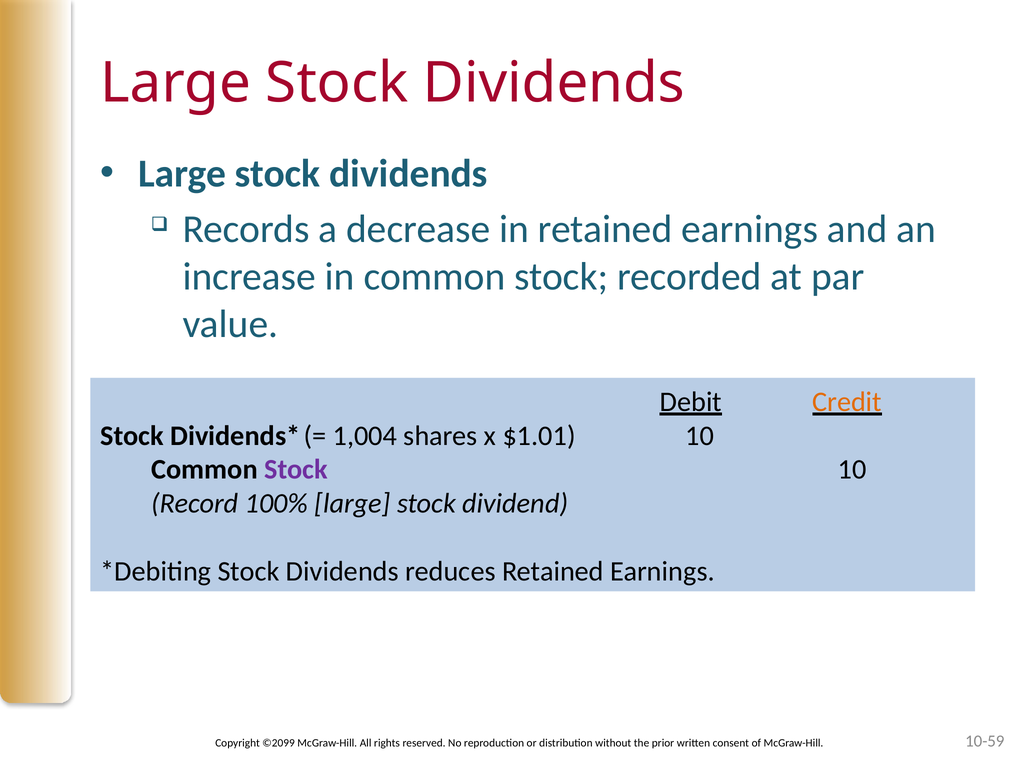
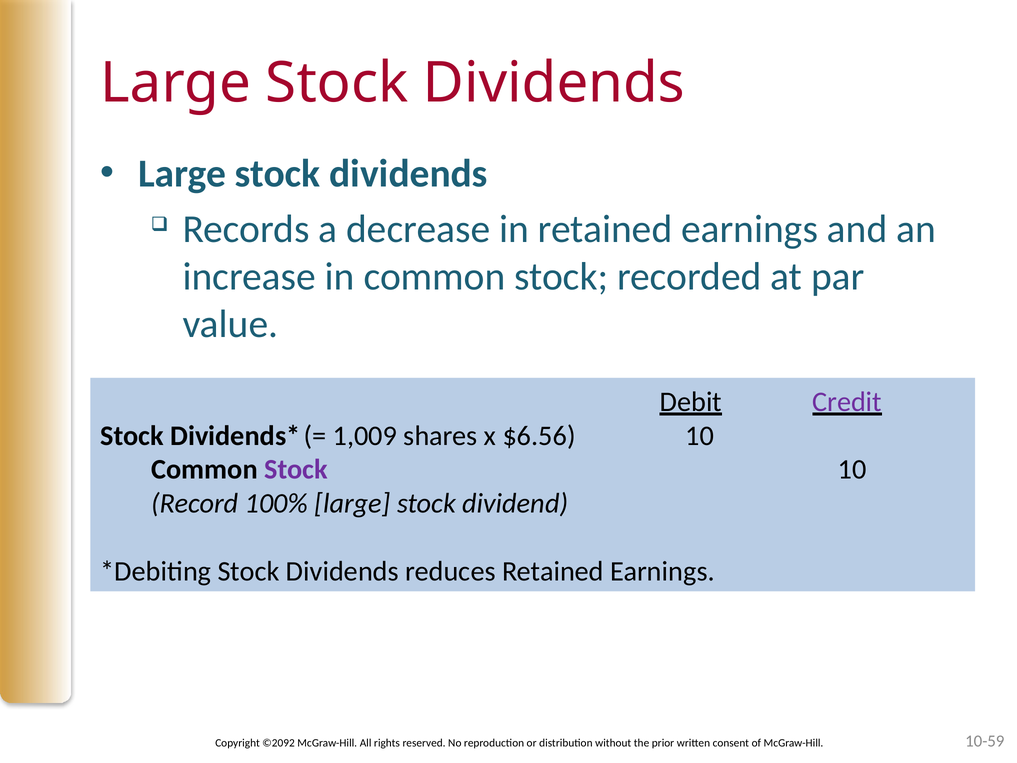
Credit colour: orange -> purple
1,004: 1,004 -> 1,009
$1.01: $1.01 -> $6.56
©2099: ©2099 -> ©2092
